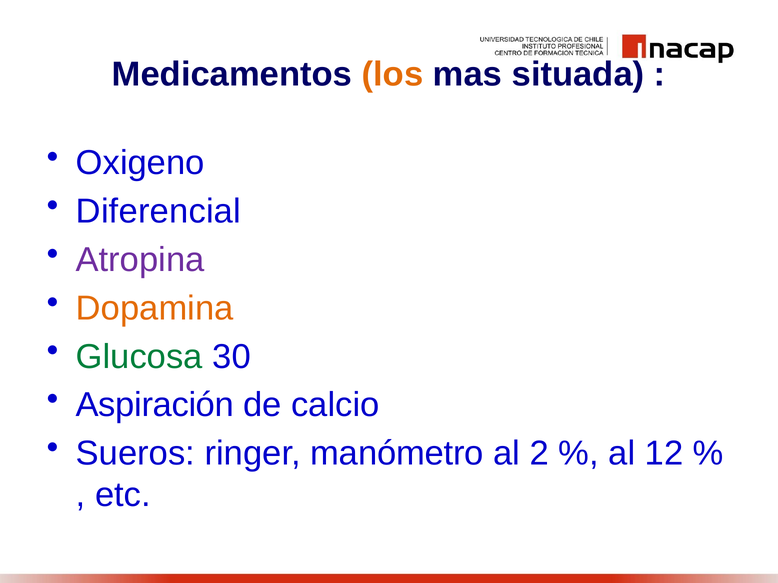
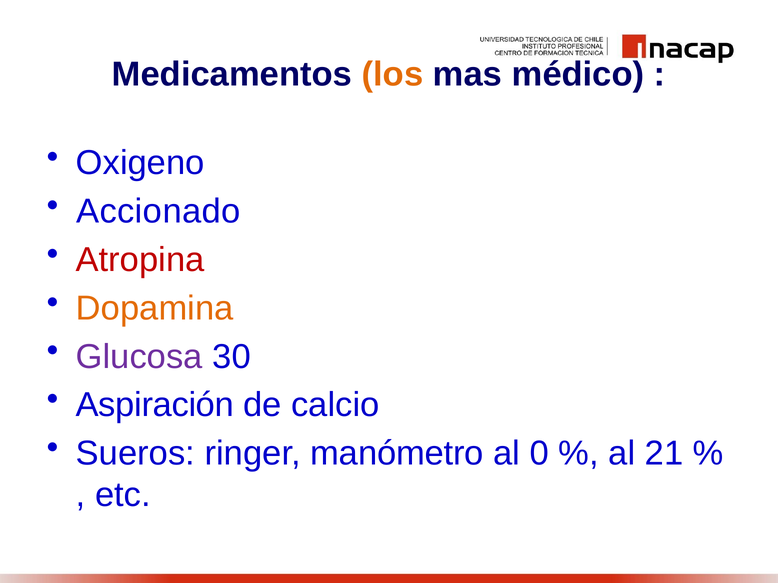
situada: situada -> médico
Diferencial: Diferencial -> Accionado
Atropina colour: purple -> red
Glucosa colour: green -> purple
2: 2 -> 0
12: 12 -> 21
